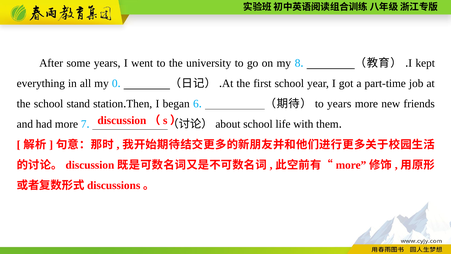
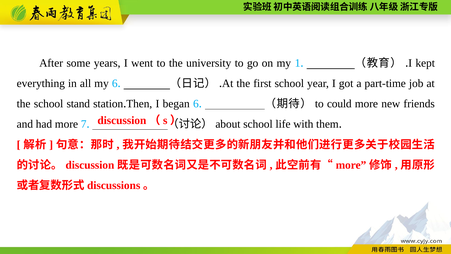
8: 8 -> 1
my 0: 0 -> 6
to years: years -> could
